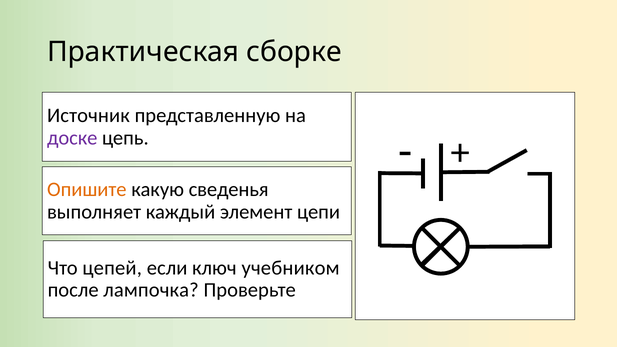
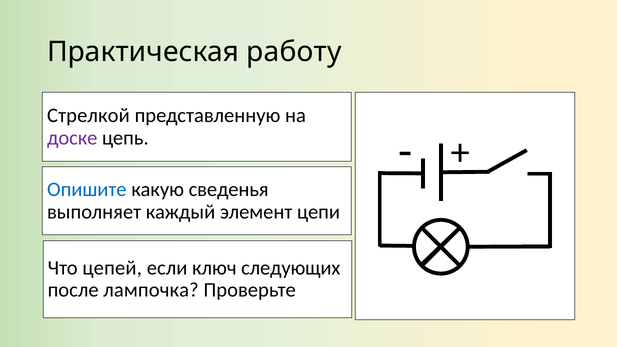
сборке: сборке -> работу
Источник: Источник -> Стрелкой
Опишите colour: orange -> blue
учебником: учебником -> следующих
